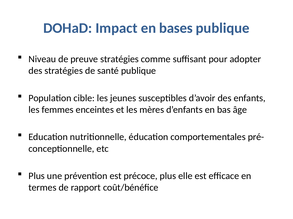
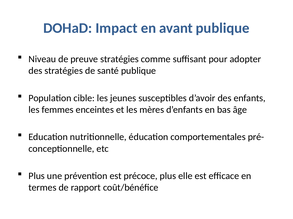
bases: bases -> avant
